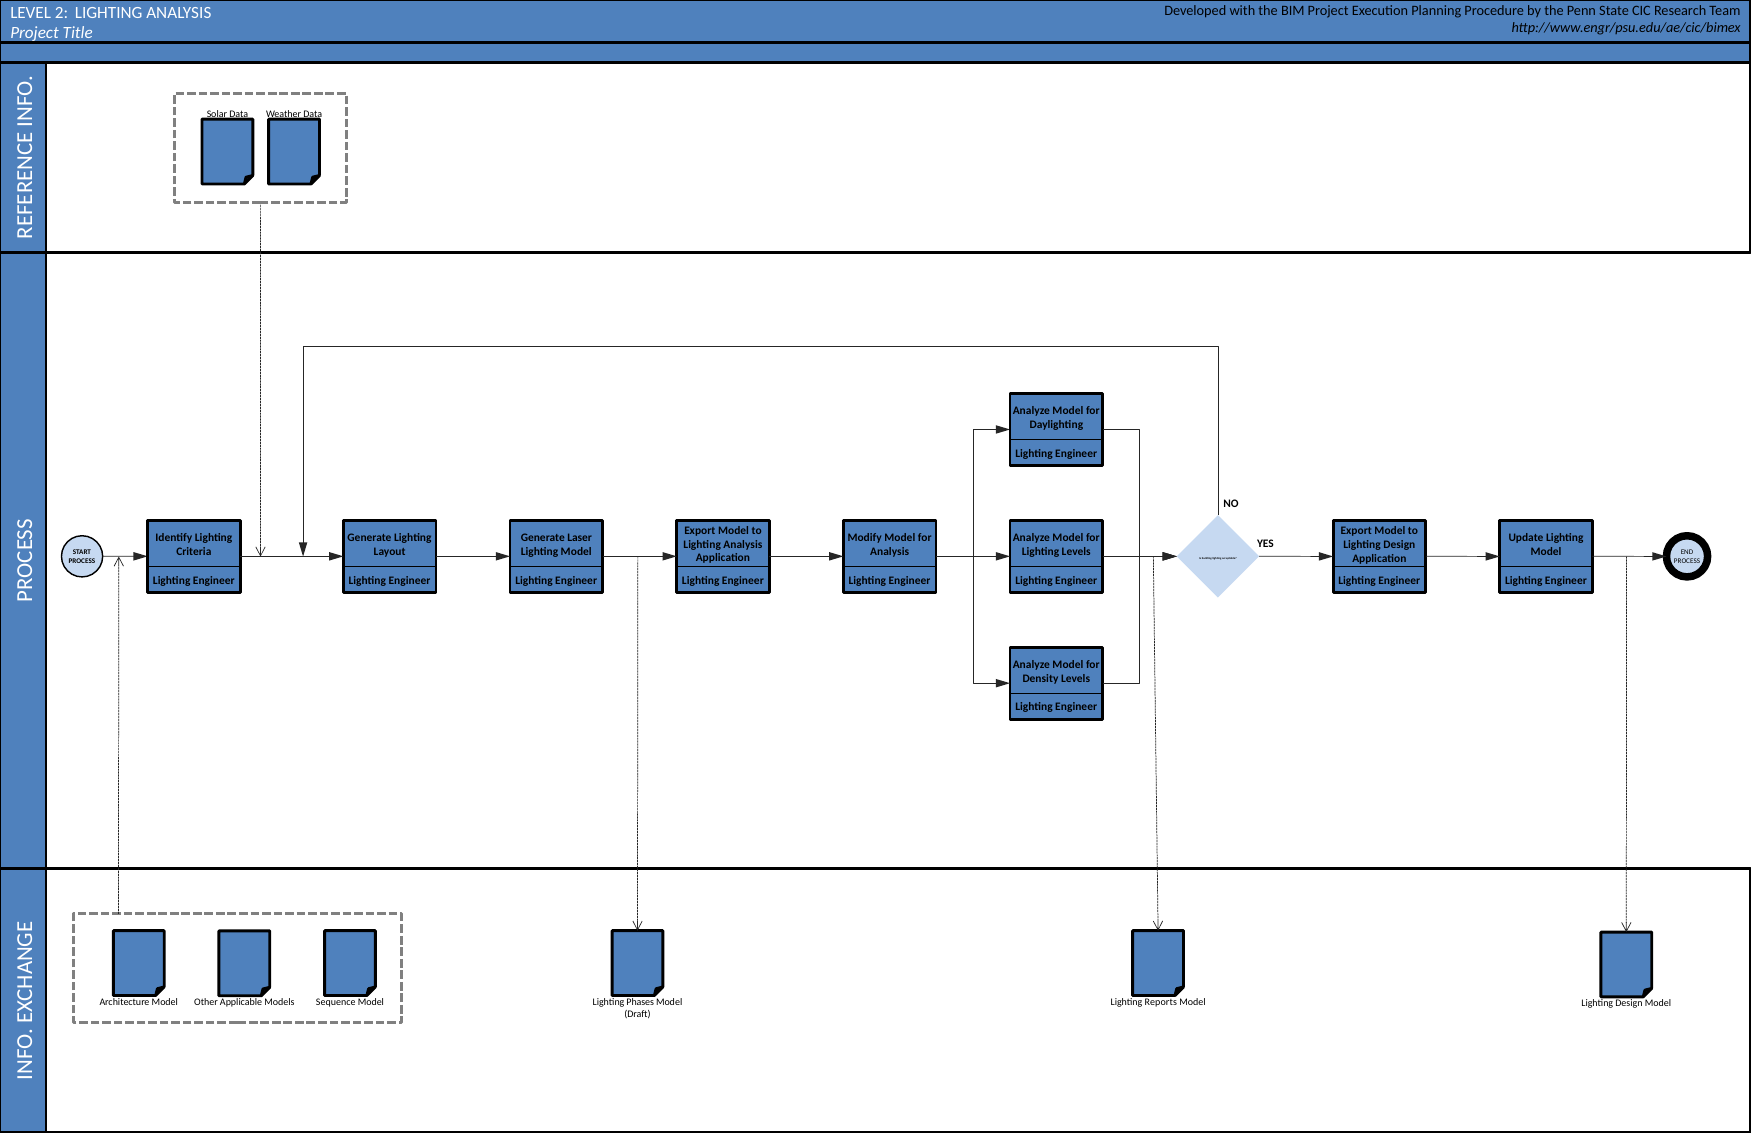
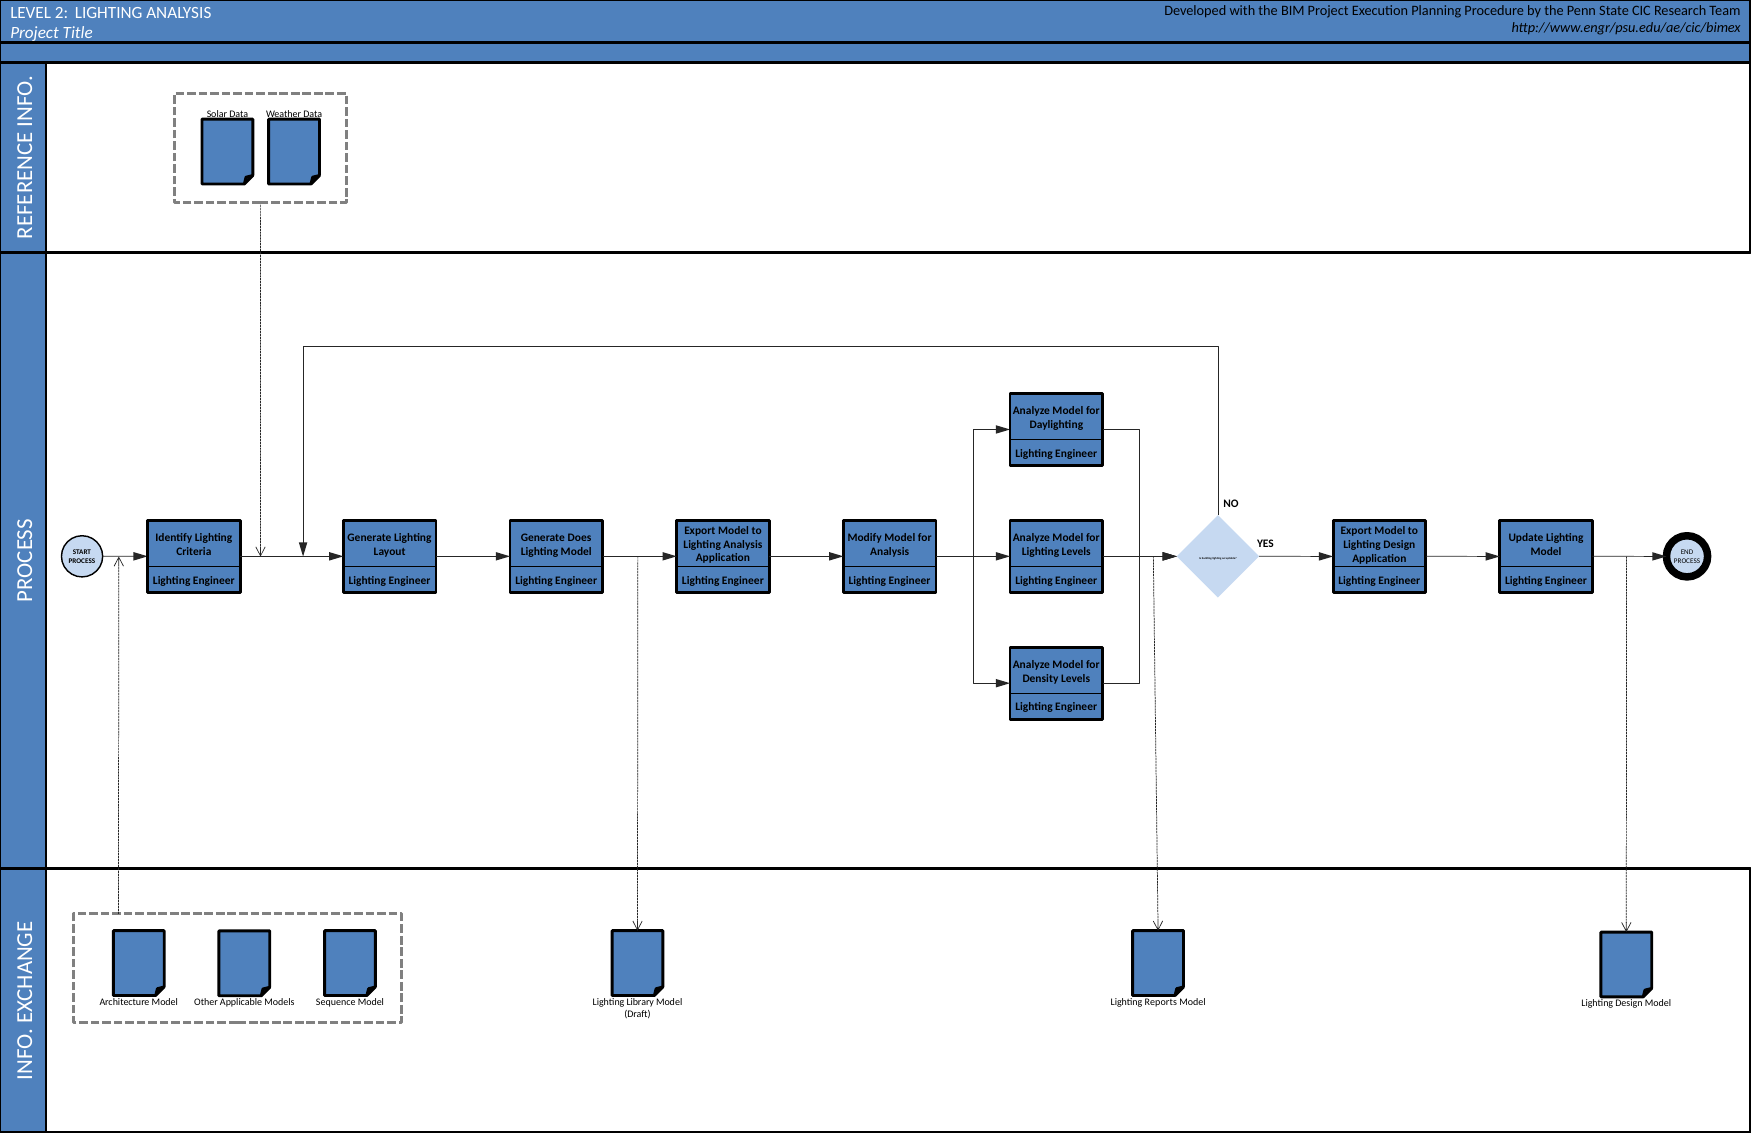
Laser: Laser -> Does
Phases: Phases -> Library
